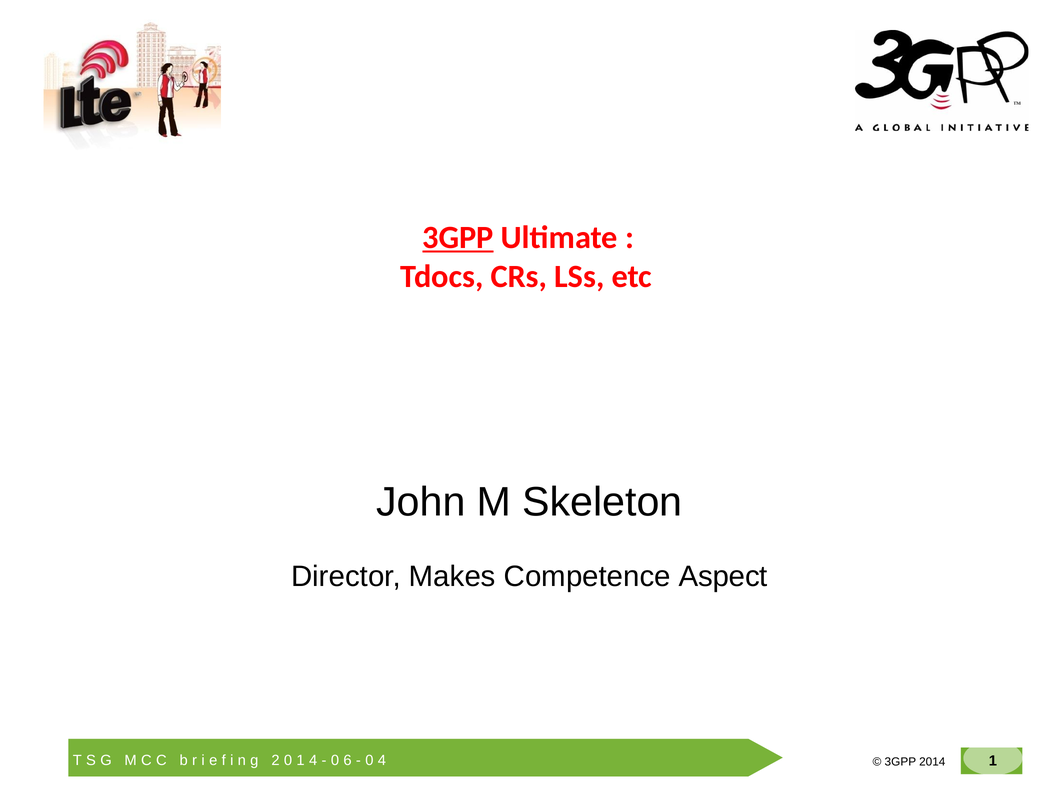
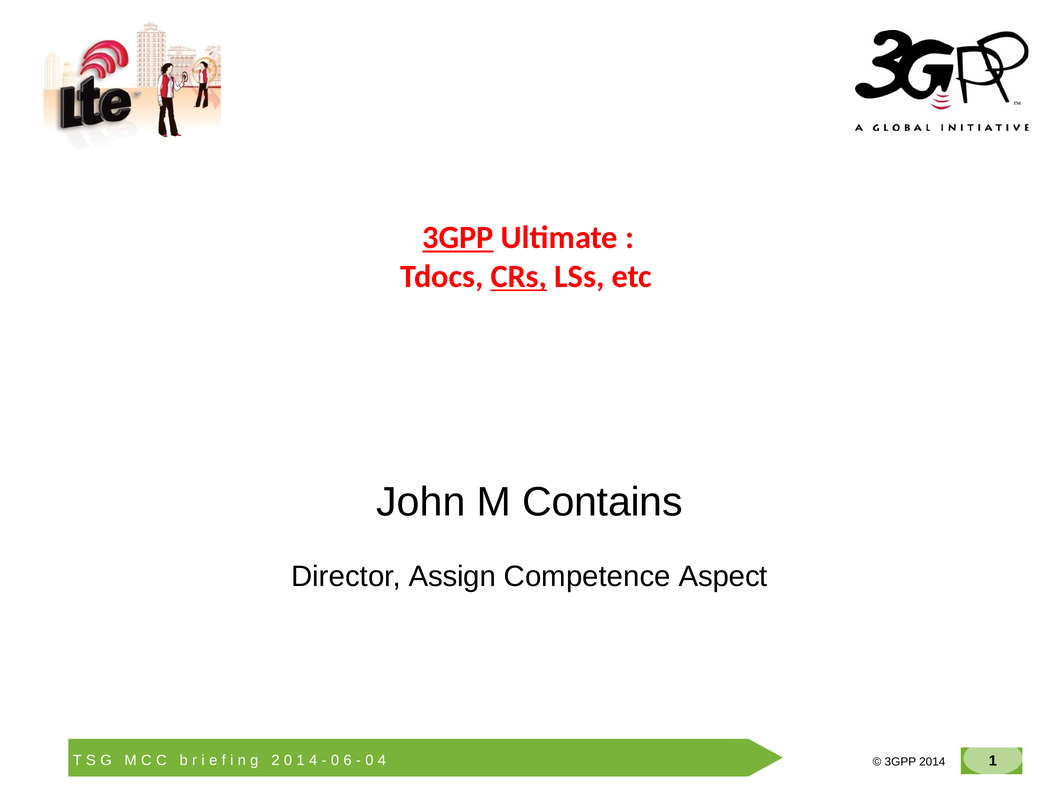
CRs underline: none -> present
Skeleton: Skeleton -> Contains
Makes: Makes -> Assign
